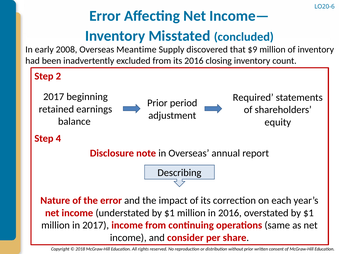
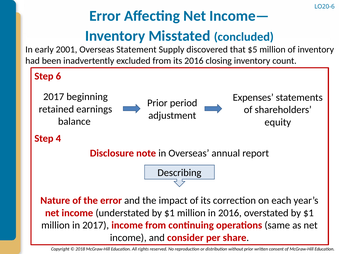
2008: 2008 -> 2001
Meantime: Meantime -> Statement
$9: $9 -> $5
2: 2 -> 6
Required: Required -> Expenses
